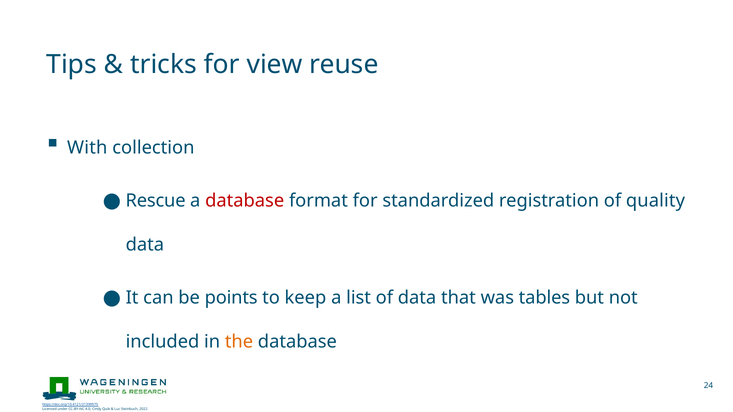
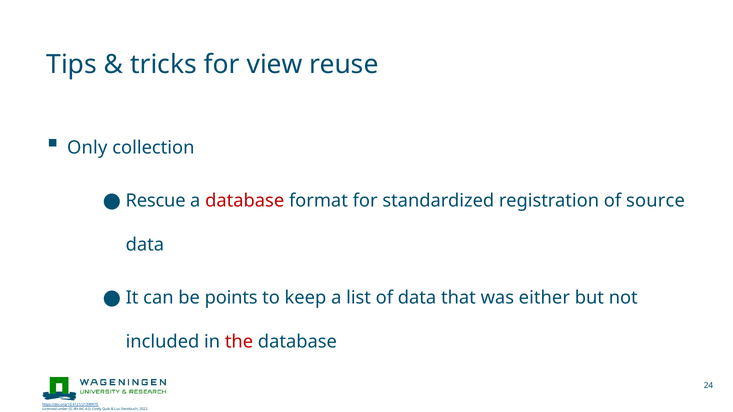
With: With -> Only
quality: quality -> source
tables: tables -> either
the colour: orange -> red
